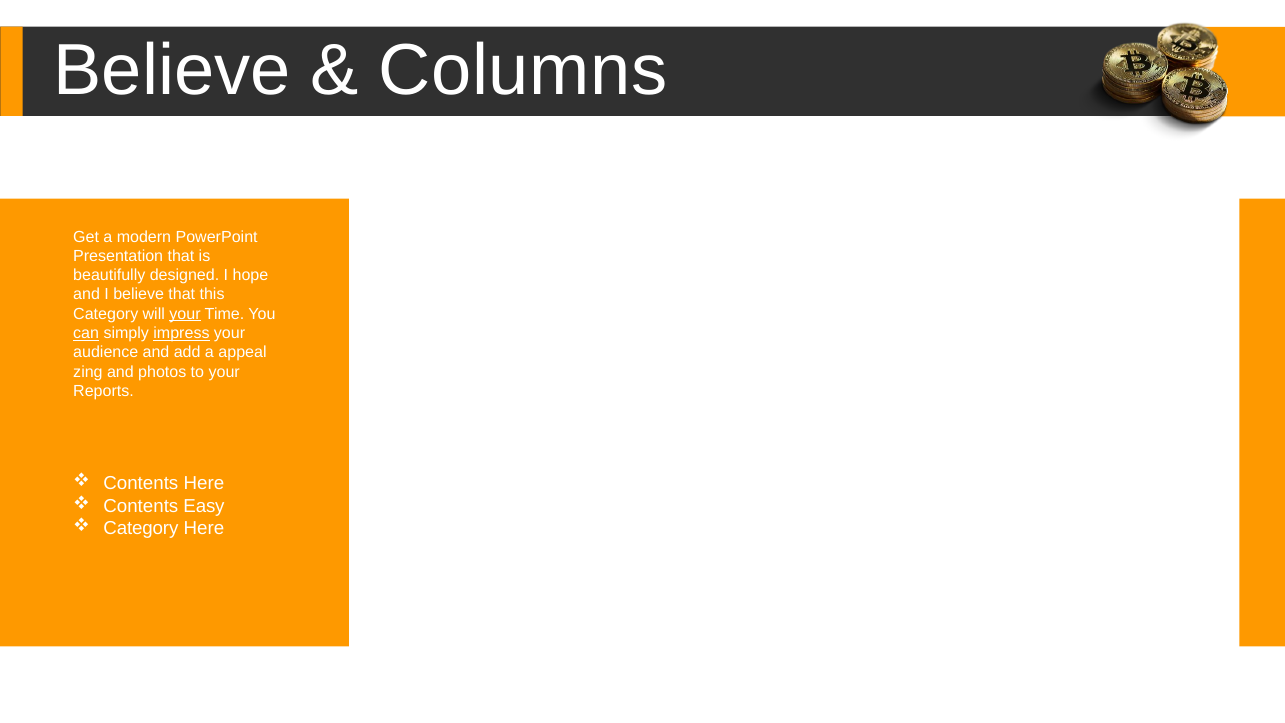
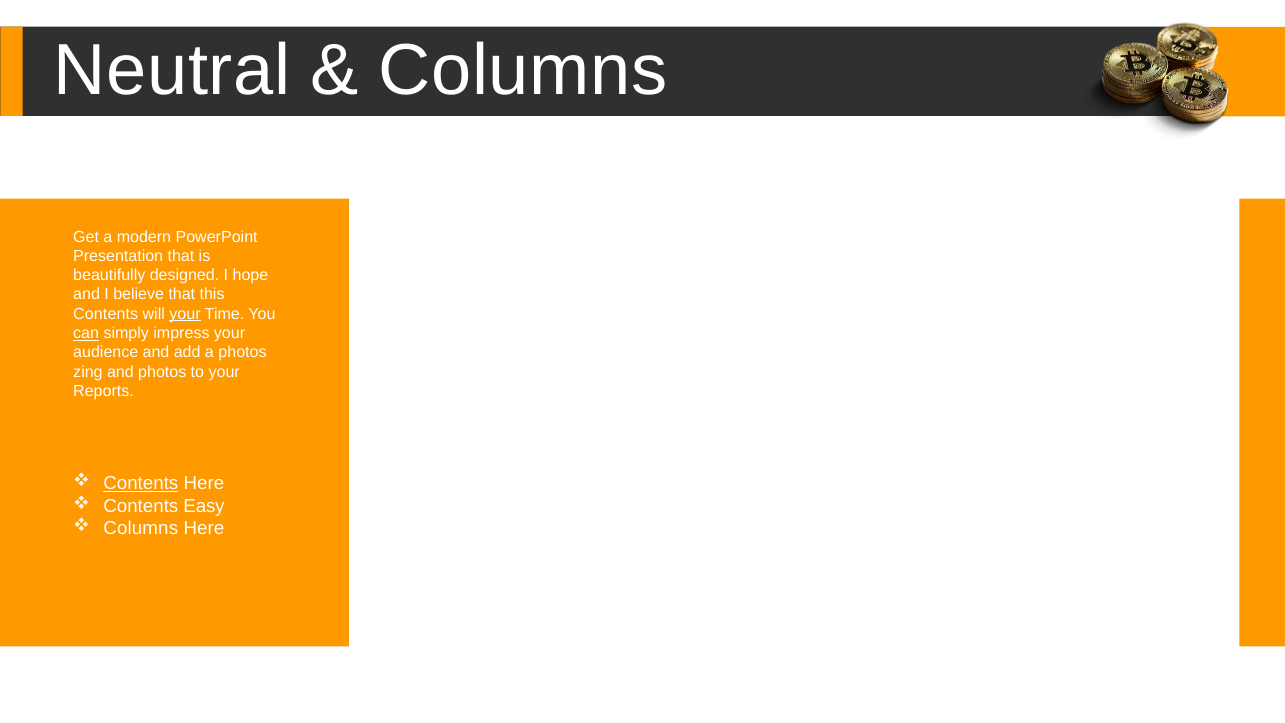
Believe at (172, 71): Believe -> Neutral
Category at (106, 314): Category -> Contents
impress underline: present -> none
a appeal: appeal -> photos
Contents at (141, 483) underline: none -> present
Category at (141, 528): Category -> Columns
